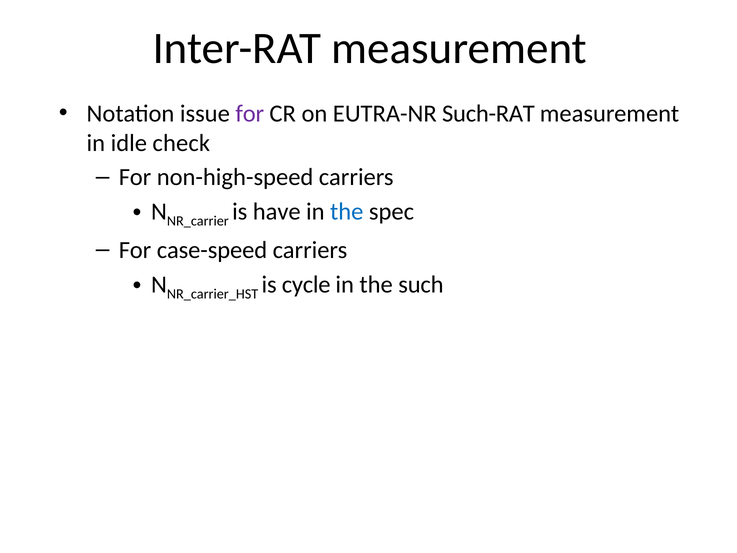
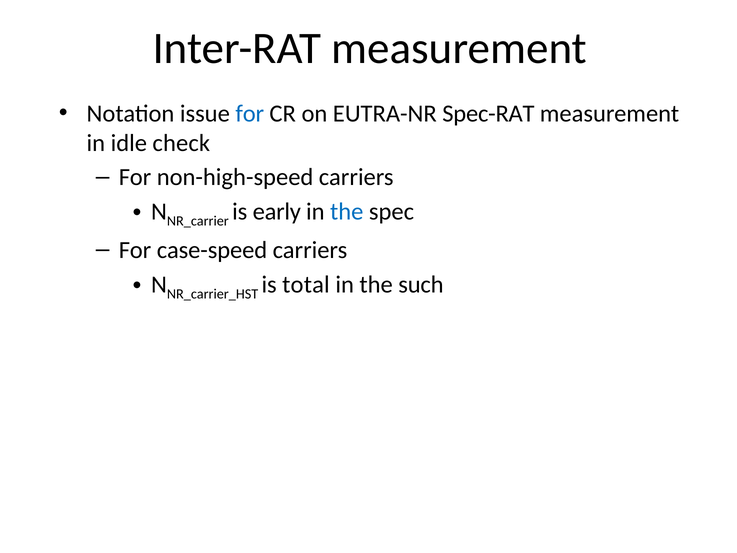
for at (250, 113) colour: purple -> blue
Such-RAT: Such-RAT -> Spec-RAT
have: have -> early
cycle: cycle -> total
